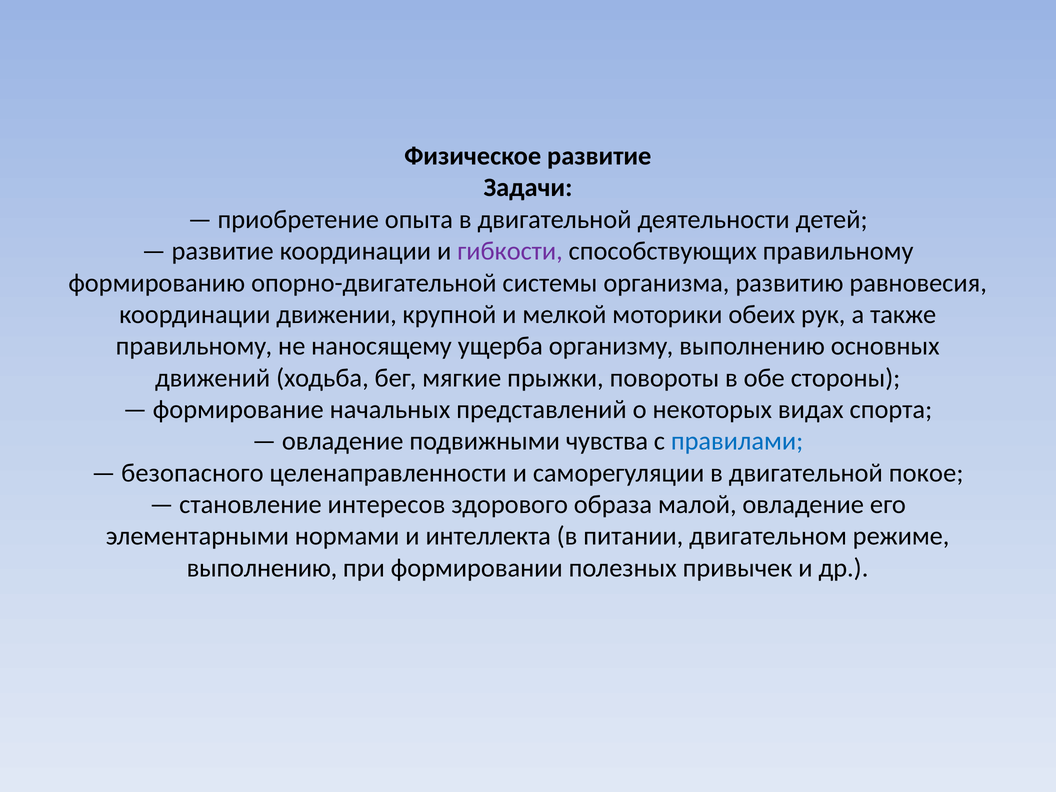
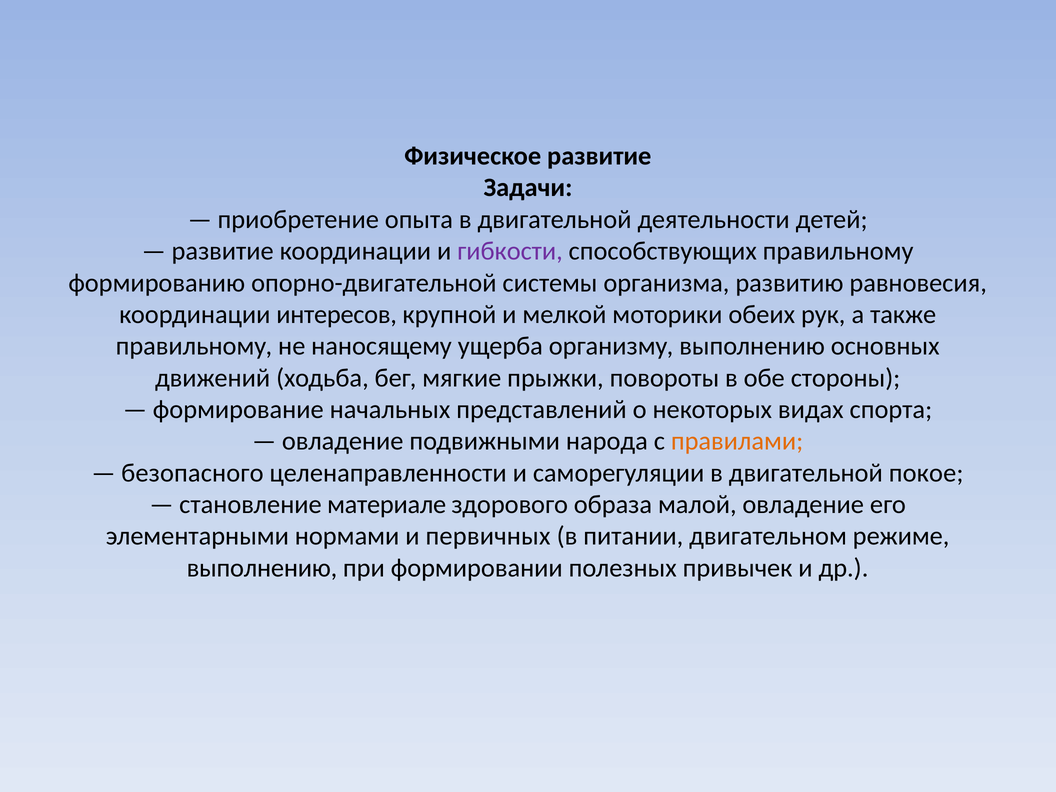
движении: движении -> интересов
чувства: чувства -> народа
правилами colour: blue -> orange
интересов: интересов -> материале
интеллекта: интеллекта -> первичных
